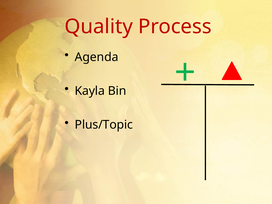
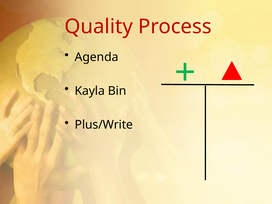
Plus/Topic: Plus/Topic -> Plus/Write
